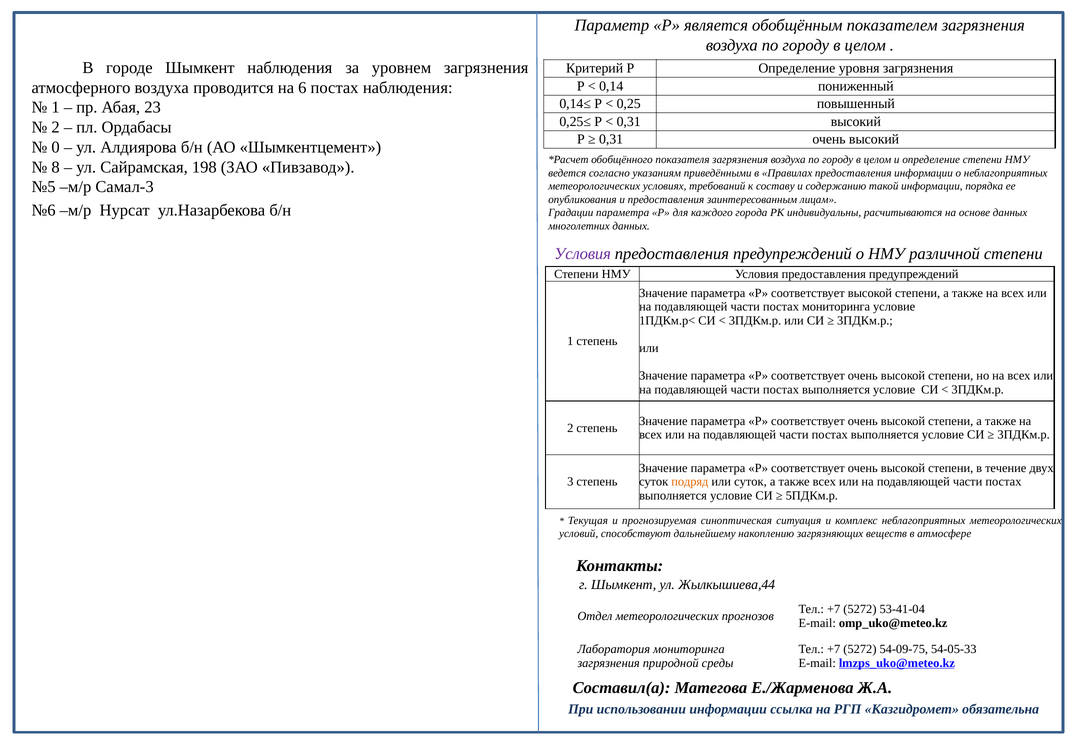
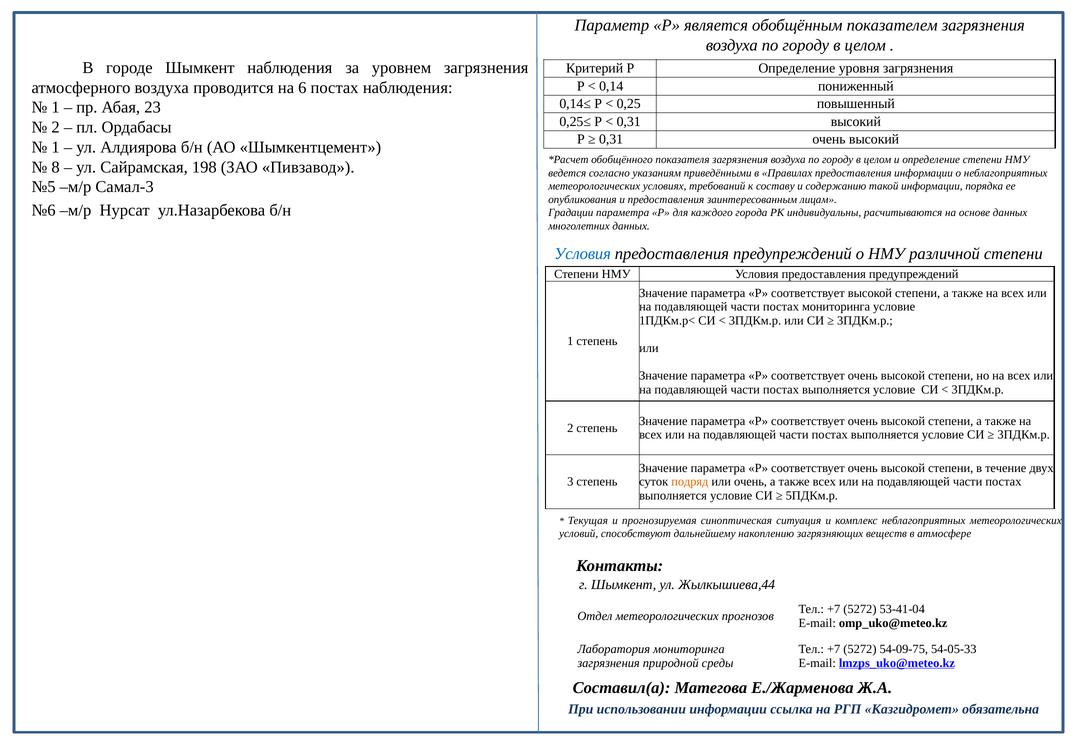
0 at (56, 147): 0 -> 1
Условия at (583, 254) colour: purple -> blue
или суток: суток -> очень
